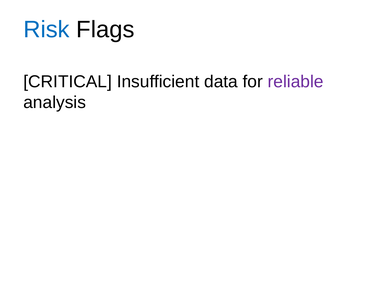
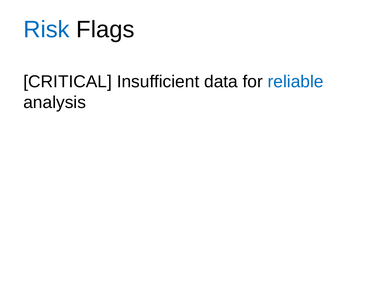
reliable colour: purple -> blue
